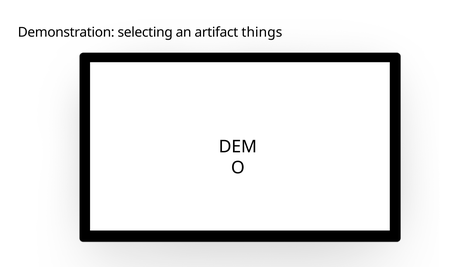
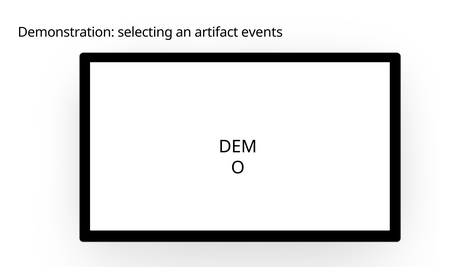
things: things -> events
